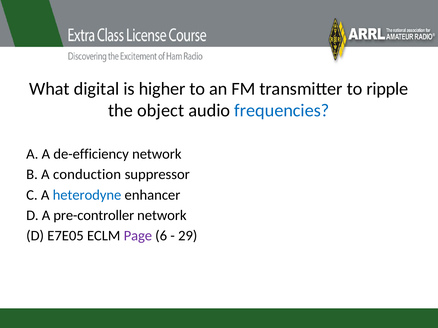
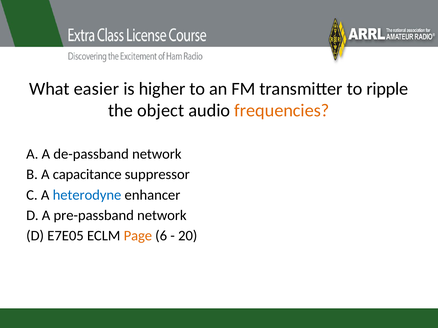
digital: digital -> easier
frequencies colour: blue -> orange
de-efficiency: de-efficiency -> de-passband
conduction: conduction -> capacitance
pre-controller: pre-controller -> pre-passband
Page colour: purple -> orange
29: 29 -> 20
